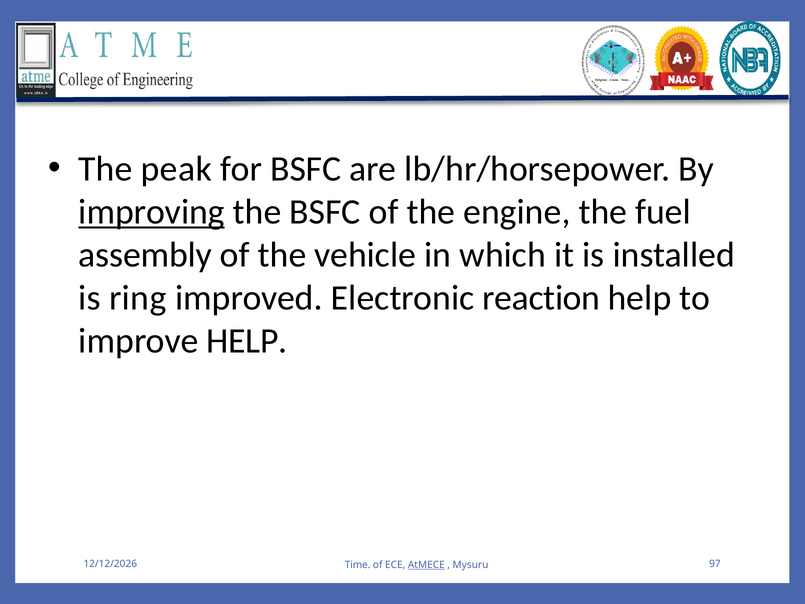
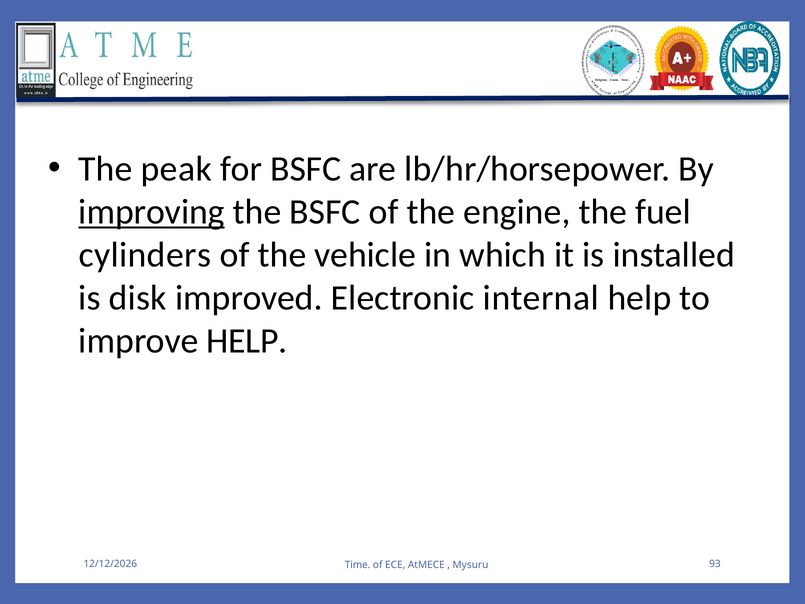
assembly: assembly -> cylinders
ring: ring -> disk
reaction: reaction -> internal
AtMECE underline: present -> none
97: 97 -> 93
